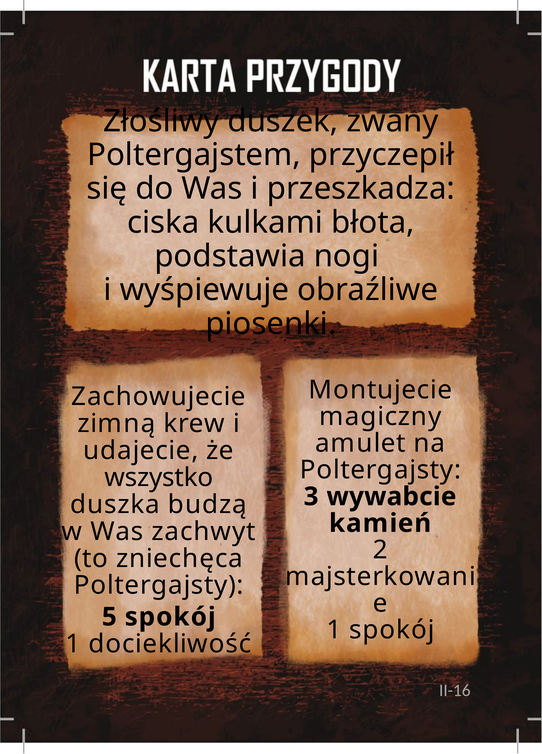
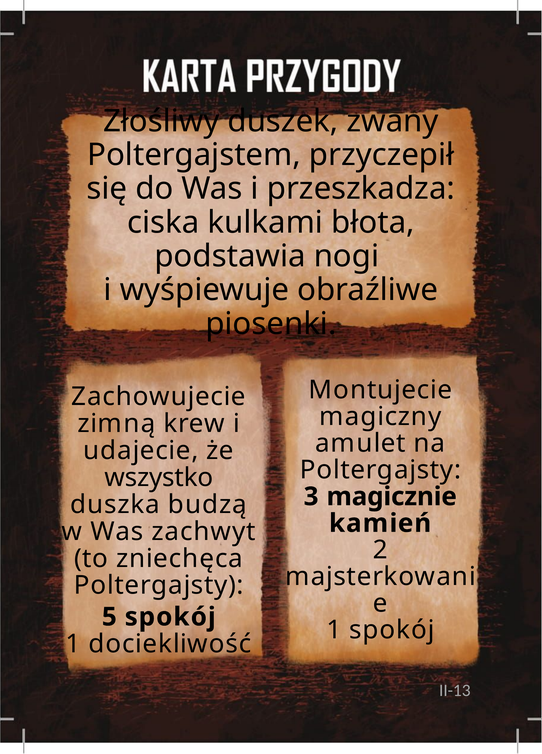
wywabcie: wywabcie -> magicznie
II-16: II-16 -> II-13
